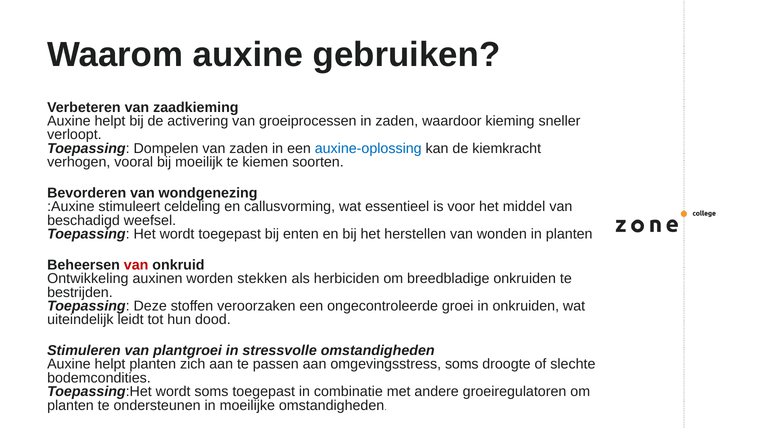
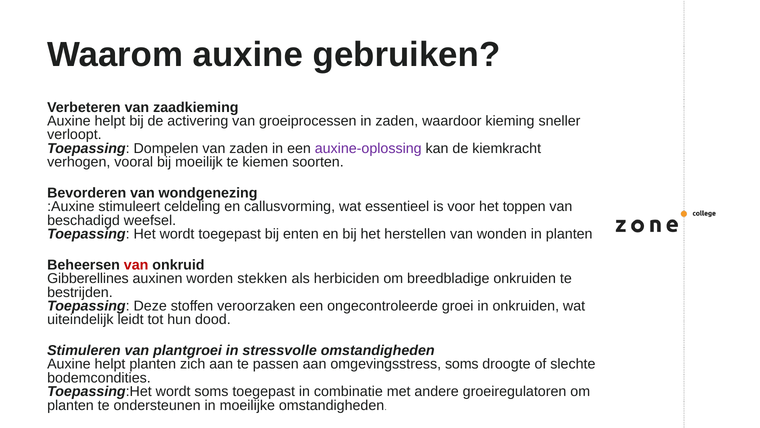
auxine-oplossing colour: blue -> purple
middel: middel -> toppen
Ontwikkeling: Ontwikkeling -> Gibberellines
